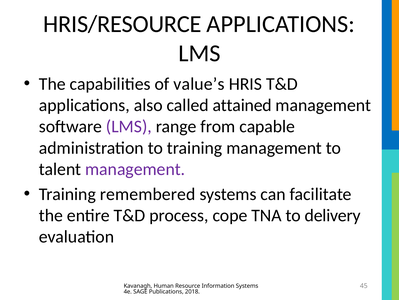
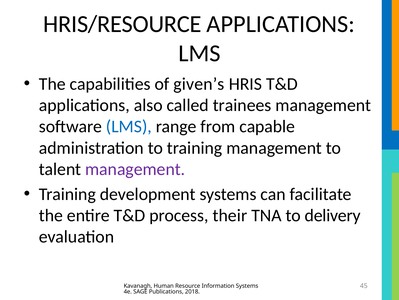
value’s: value’s -> given’s
attained: attained -> trainees
LMS at (129, 126) colour: purple -> blue
remembered: remembered -> development
cope: cope -> their
